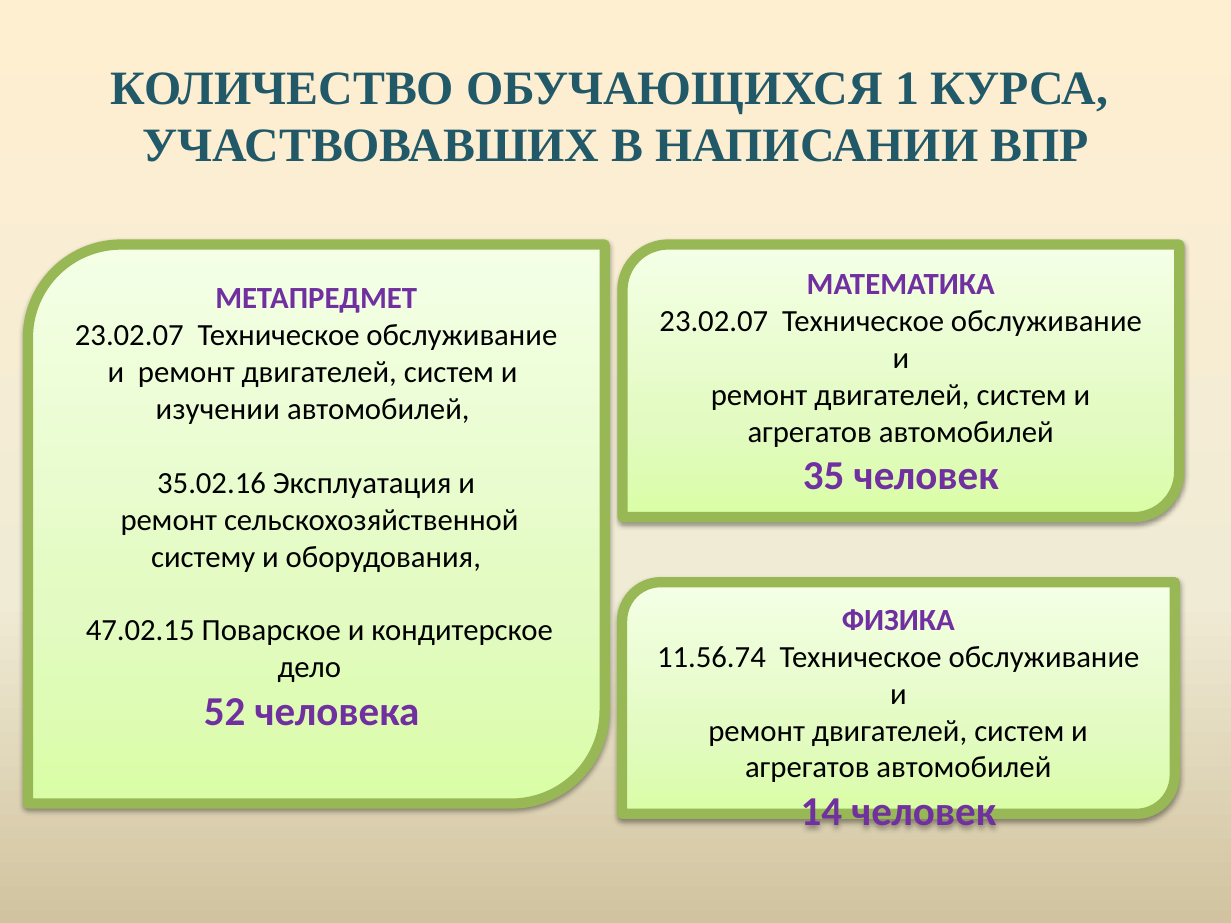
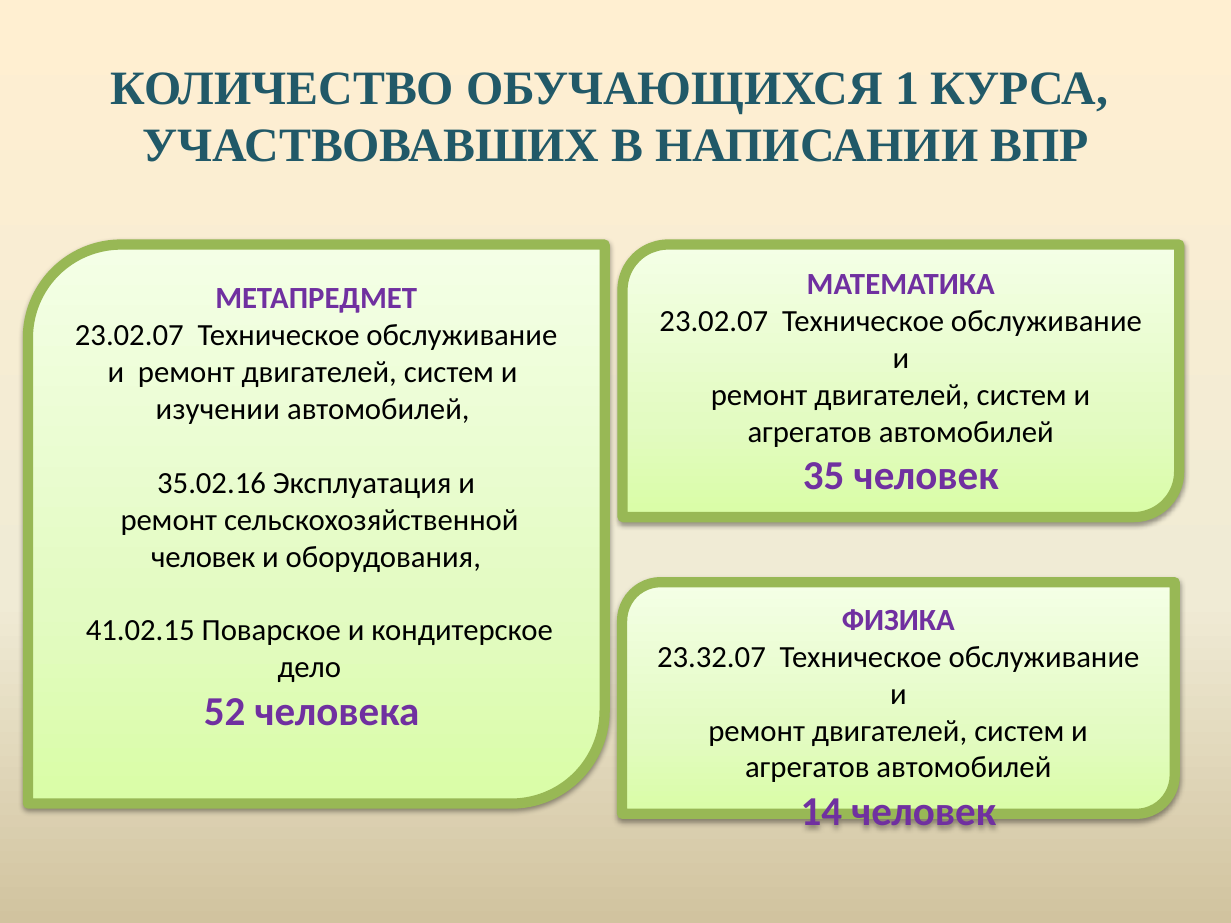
систему at (203, 557): систему -> человек
47.02.15: 47.02.15 -> 41.02.15
11.56.74: 11.56.74 -> 23.32.07
